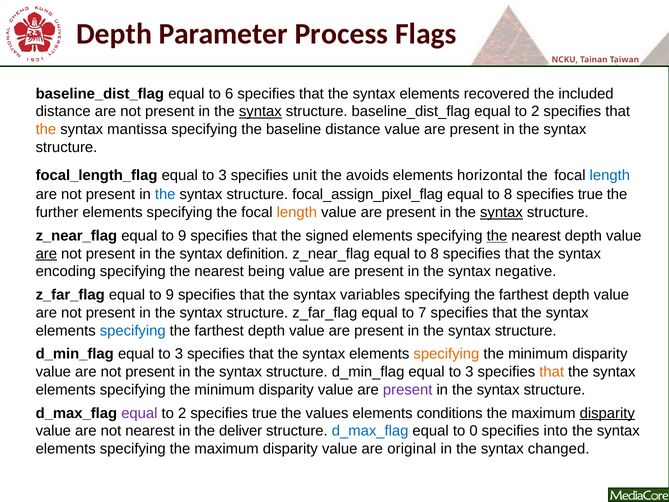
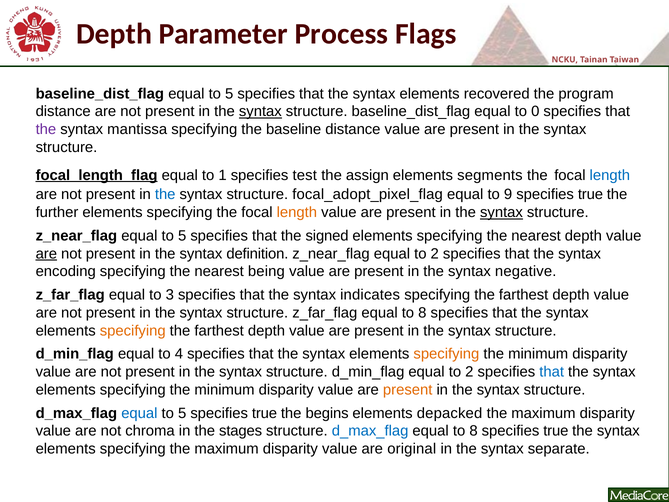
baseline_dist_flag equal to 6: 6 -> 5
included: included -> program
baseline_dist_flag equal to 2: 2 -> 0
the at (46, 129) colour: orange -> purple
focal_length_flag underline: none -> present
3 at (223, 175): 3 -> 1
unit: unit -> test
avoids: avoids -> assign
horizontal: horizontal -> segments
focal_assign_pixel_flag: focal_assign_pixel_flag -> focal_adopt_pixel_flag
8 at (508, 194): 8 -> 9
z_near_flag equal to 9: 9 -> 5
the at (497, 236) underline: present -> none
z_near_flag equal to 8: 8 -> 2
z_far_flag equal to 9: 9 -> 3
variables: variables -> indicates
z_far_flag equal to 7: 7 -> 8
specifying at (133, 330) colour: blue -> orange
3 at (179, 354): 3 -> 4
3 at (469, 372): 3 -> 2
that at (552, 372) colour: orange -> blue
present at (408, 390) colour: purple -> orange
equal at (139, 413) colour: purple -> blue
2 at (182, 413): 2 -> 5
values: values -> begins
conditions: conditions -> depacked
disparity at (607, 413) underline: present -> none
not nearest: nearest -> chroma
deliver: deliver -> stages
0 at (474, 431): 0 -> 8
into at (556, 431): into -> true
changed: changed -> separate
